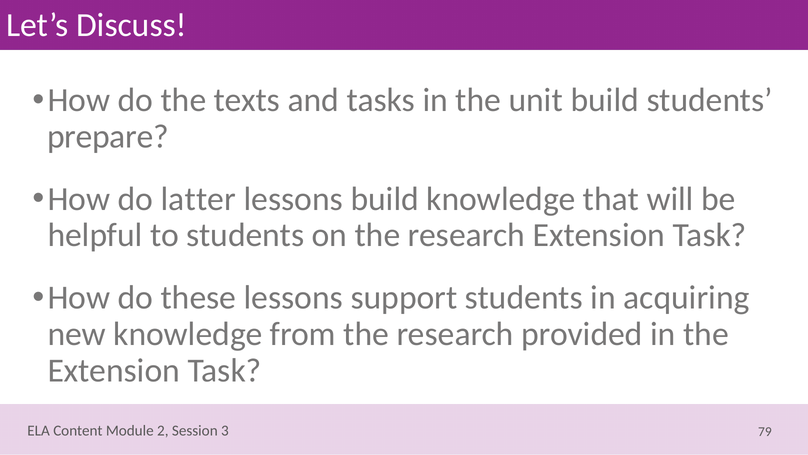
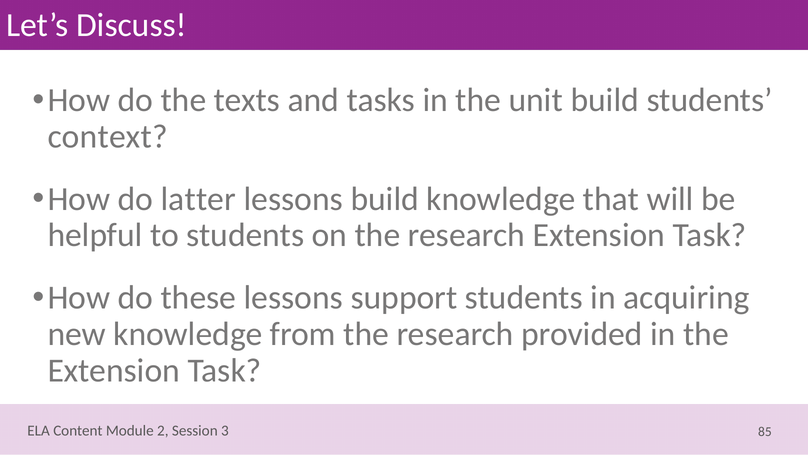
prepare: prepare -> context
79: 79 -> 85
